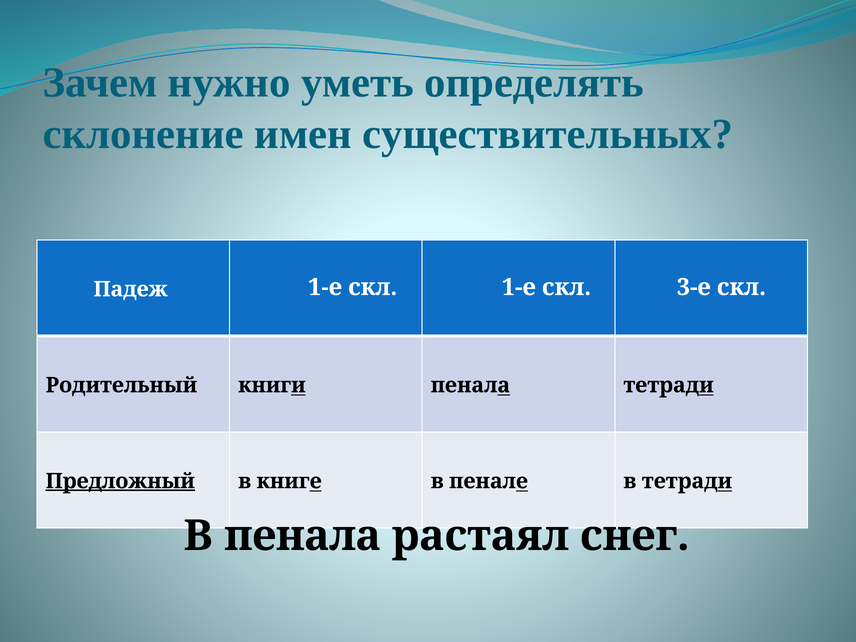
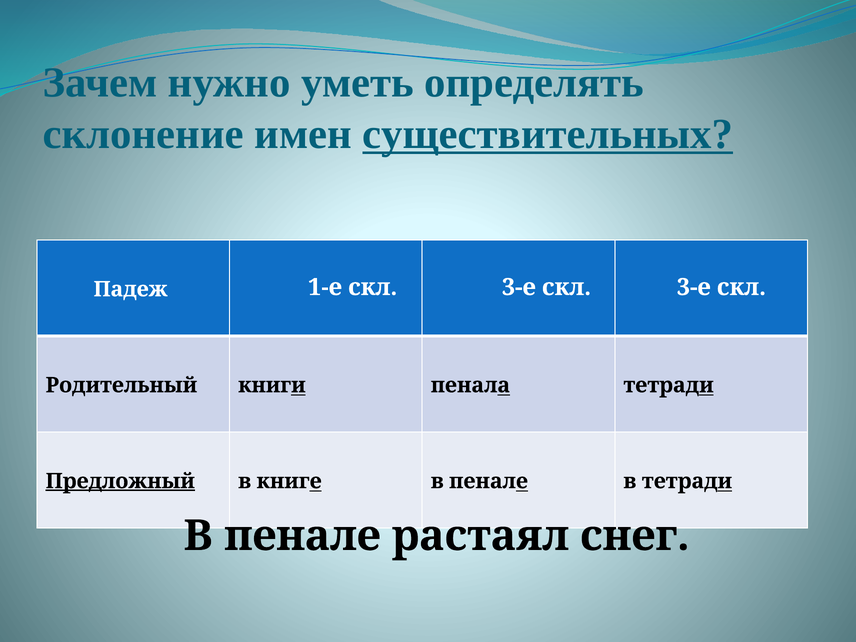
существительных underline: none -> present
1-е скл 1-е: 1-е -> 3-е
пенала at (303, 536): пенала -> пенале
